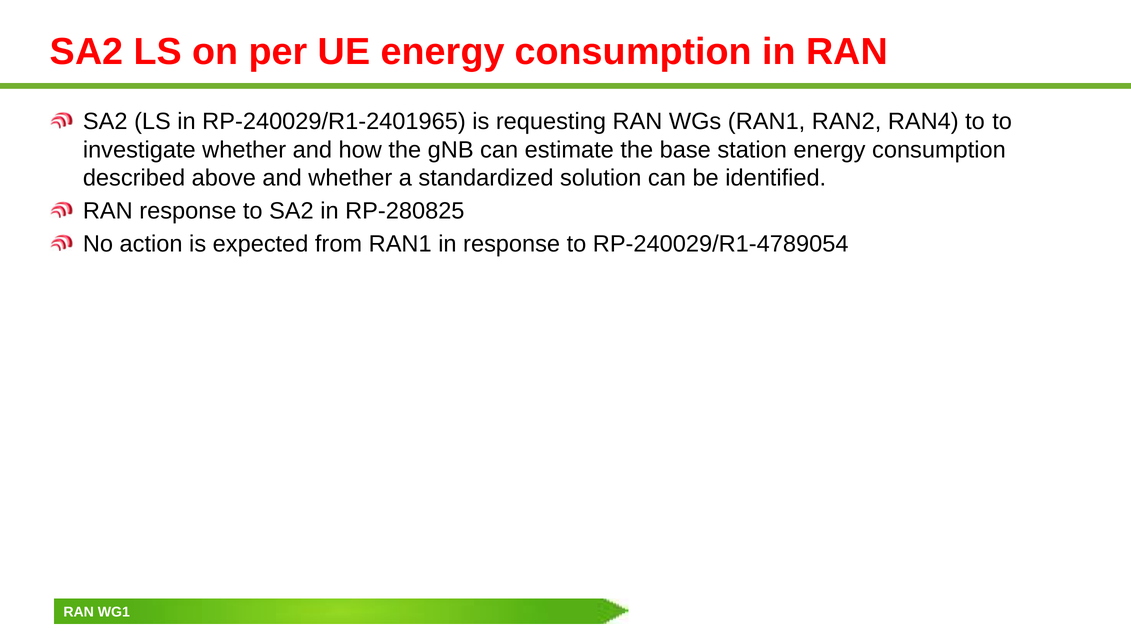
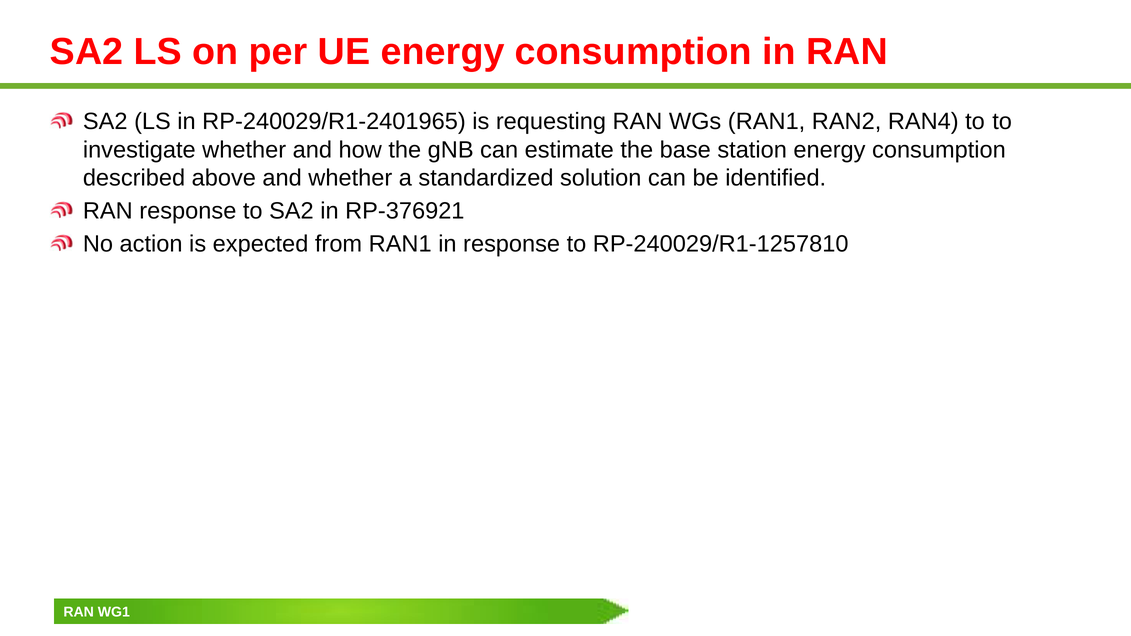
RP-280825: RP-280825 -> RP-376921
RP‑240029/R1-4789054: RP‑240029/R1-4789054 -> RP‑240029/R1-1257810
